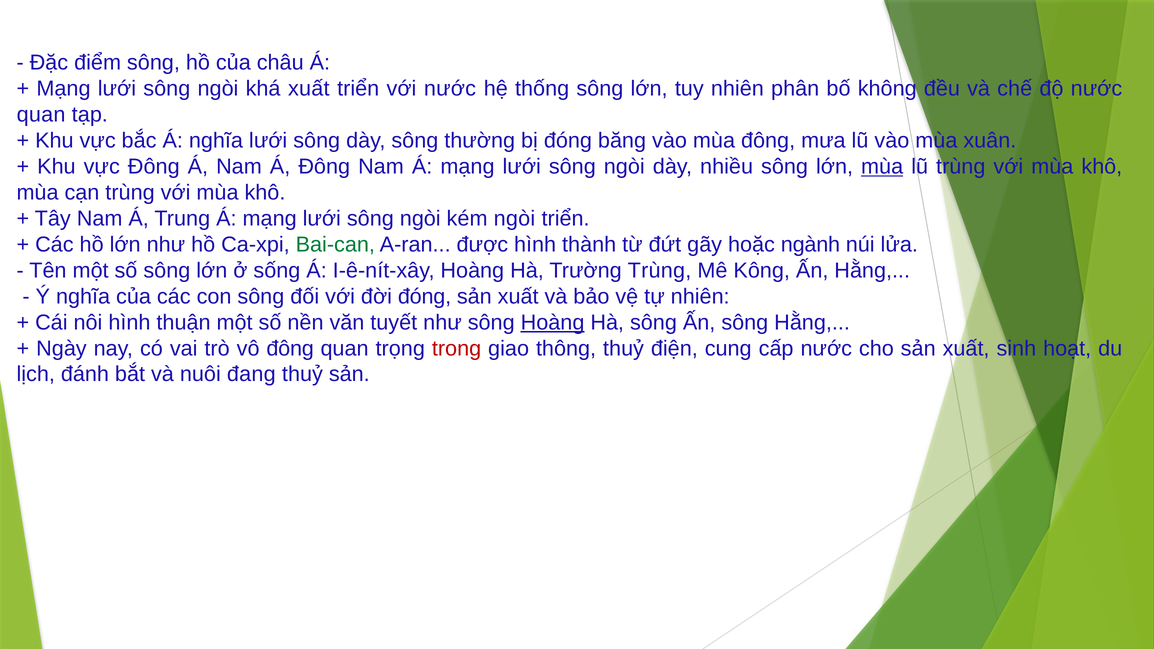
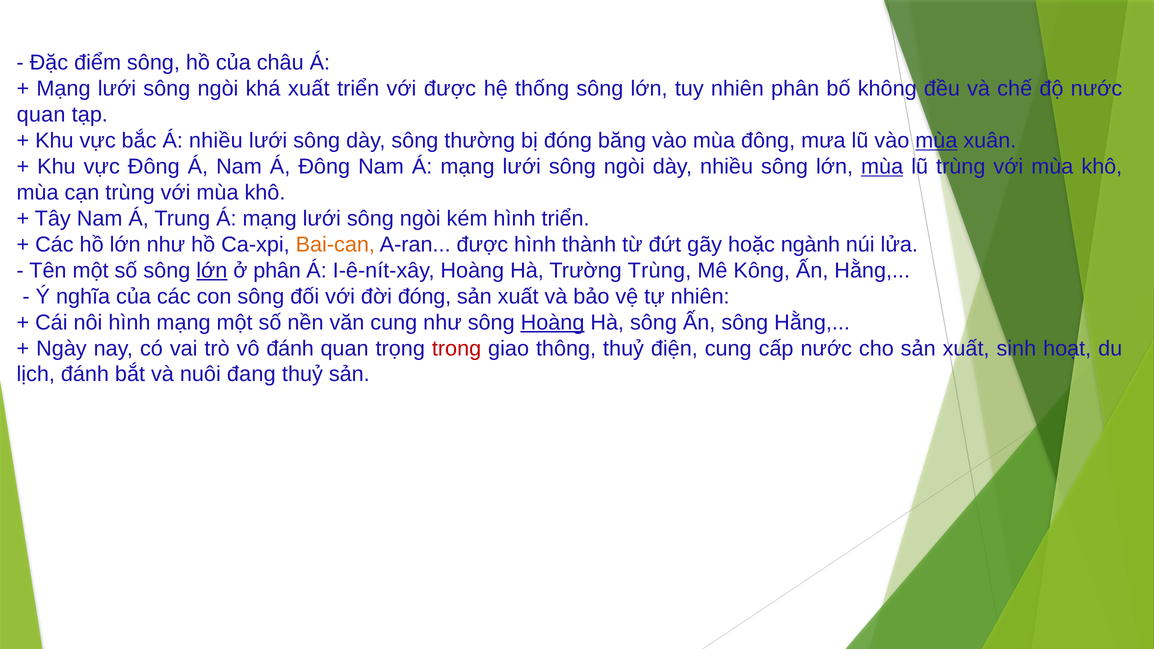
với nước: nước -> được
Á nghĩa: nghĩa -> nhiều
mùa at (936, 141) underline: none -> present
kém ngòi: ngòi -> hình
Bai-can colour: green -> orange
lớn at (212, 271) underline: none -> present
ở sống: sống -> phân
hình thuận: thuận -> mạng
văn tuyết: tuyết -> cung
vô đông: đông -> đánh
